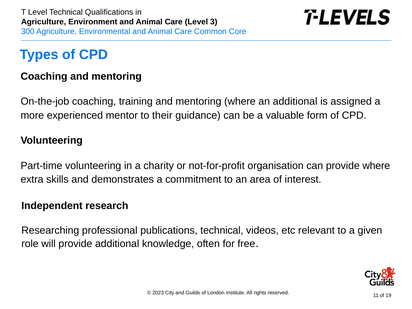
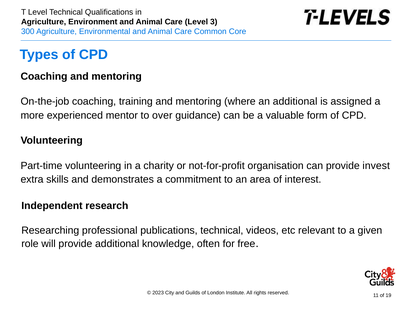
their: their -> over
provide where: where -> invest
